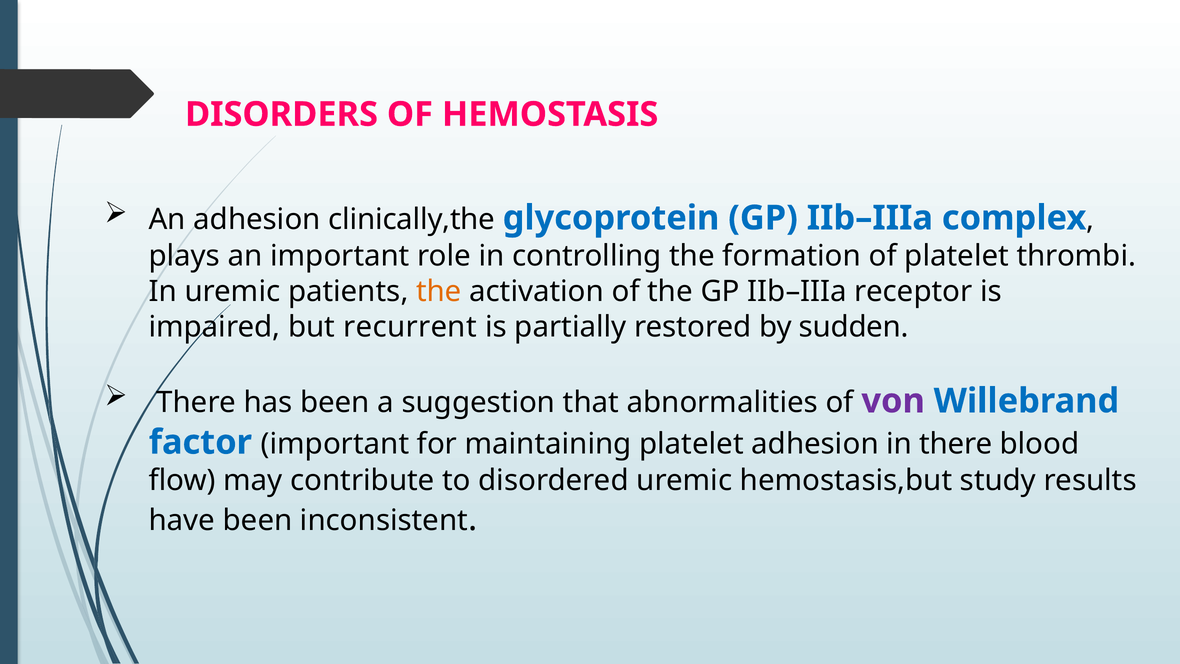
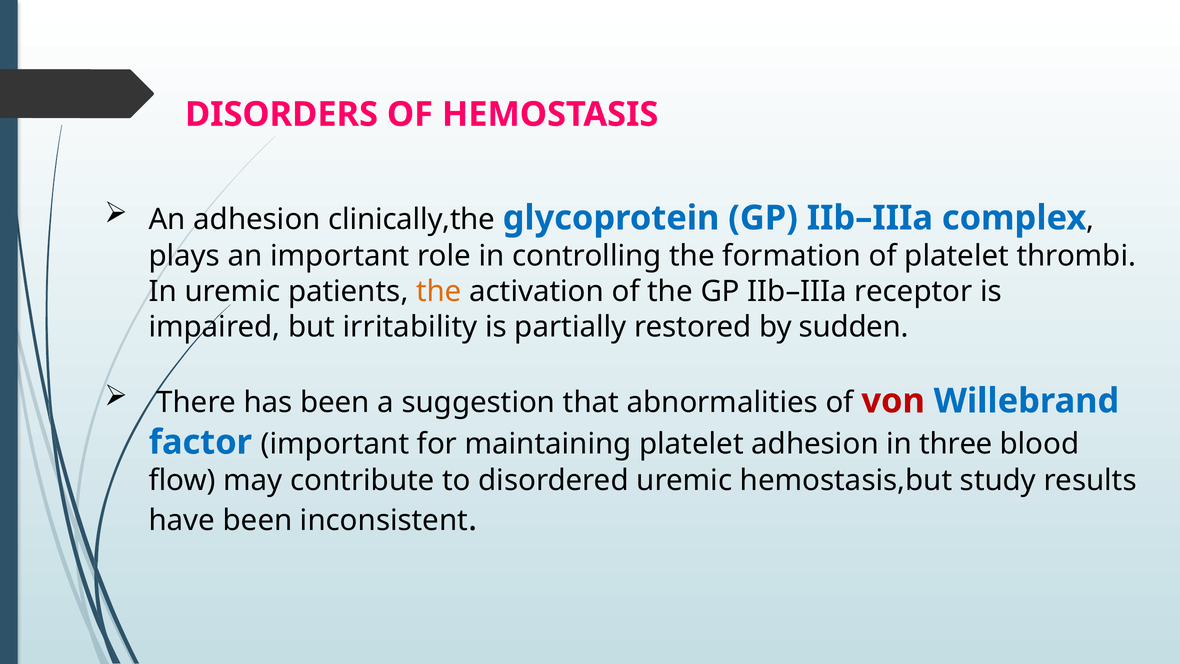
recurrent: recurrent -> irritability
von colour: purple -> red
in there: there -> three
